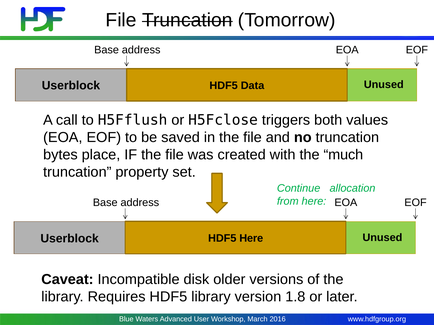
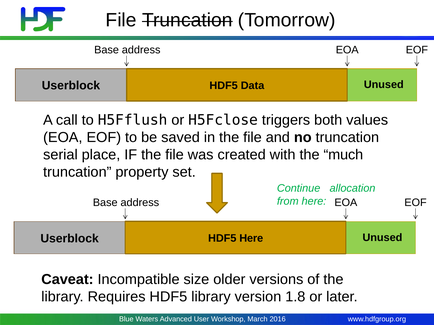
bytes: bytes -> serial
disk: disk -> size
